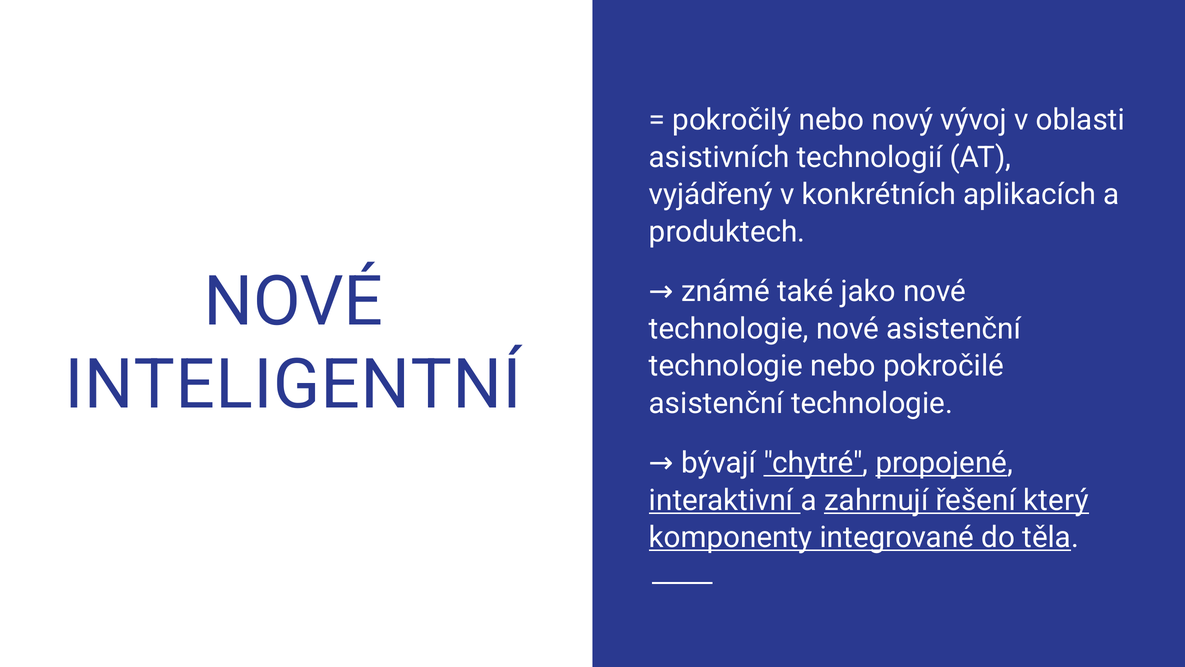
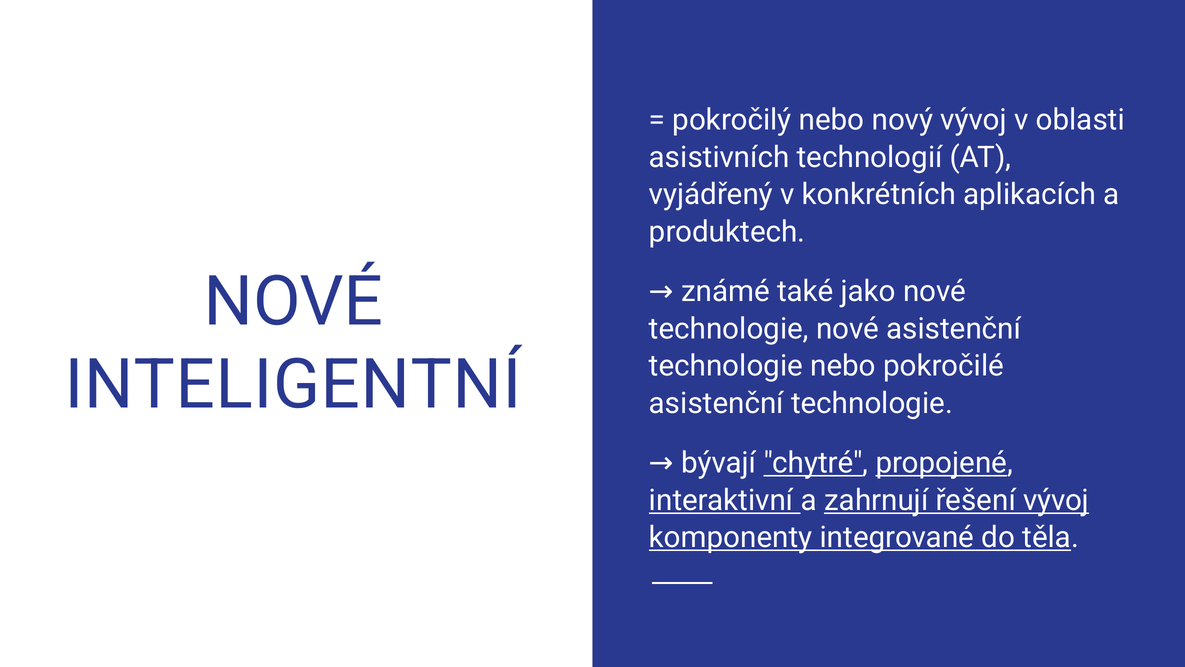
řešení který: který -> vývoj
